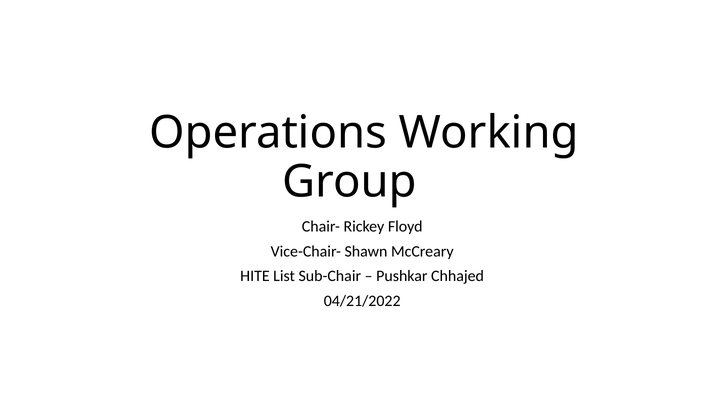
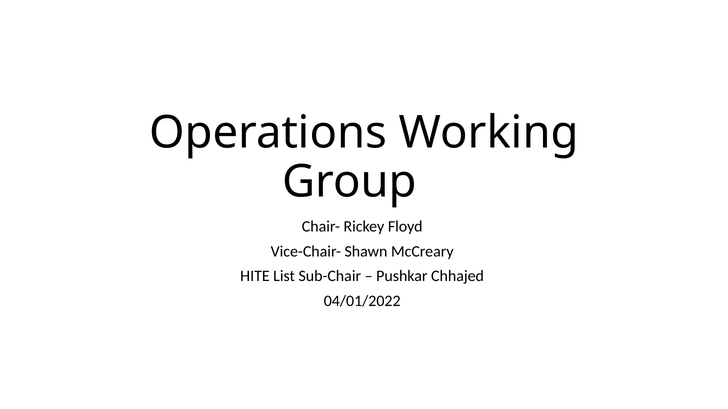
04/21/2022: 04/21/2022 -> 04/01/2022
